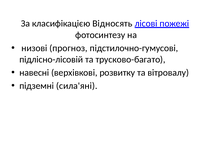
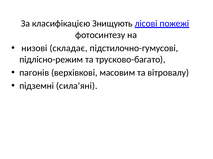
Відносять: Відносять -> Знищують
прогноз: прогноз -> складає
підлісно-лісовій: підлісно-лісовій -> підлісно-режим
навесні: навесні -> пагонів
розвитку: розвитку -> масовим
